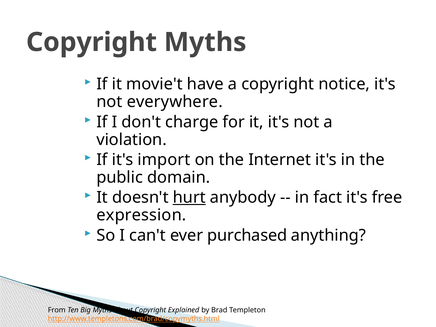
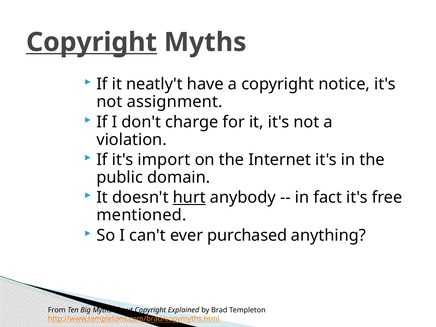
Copyright at (92, 42) underline: none -> present
movie't: movie't -> neatly't
everywhere: everywhere -> assignment
expression: expression -> mentioned
